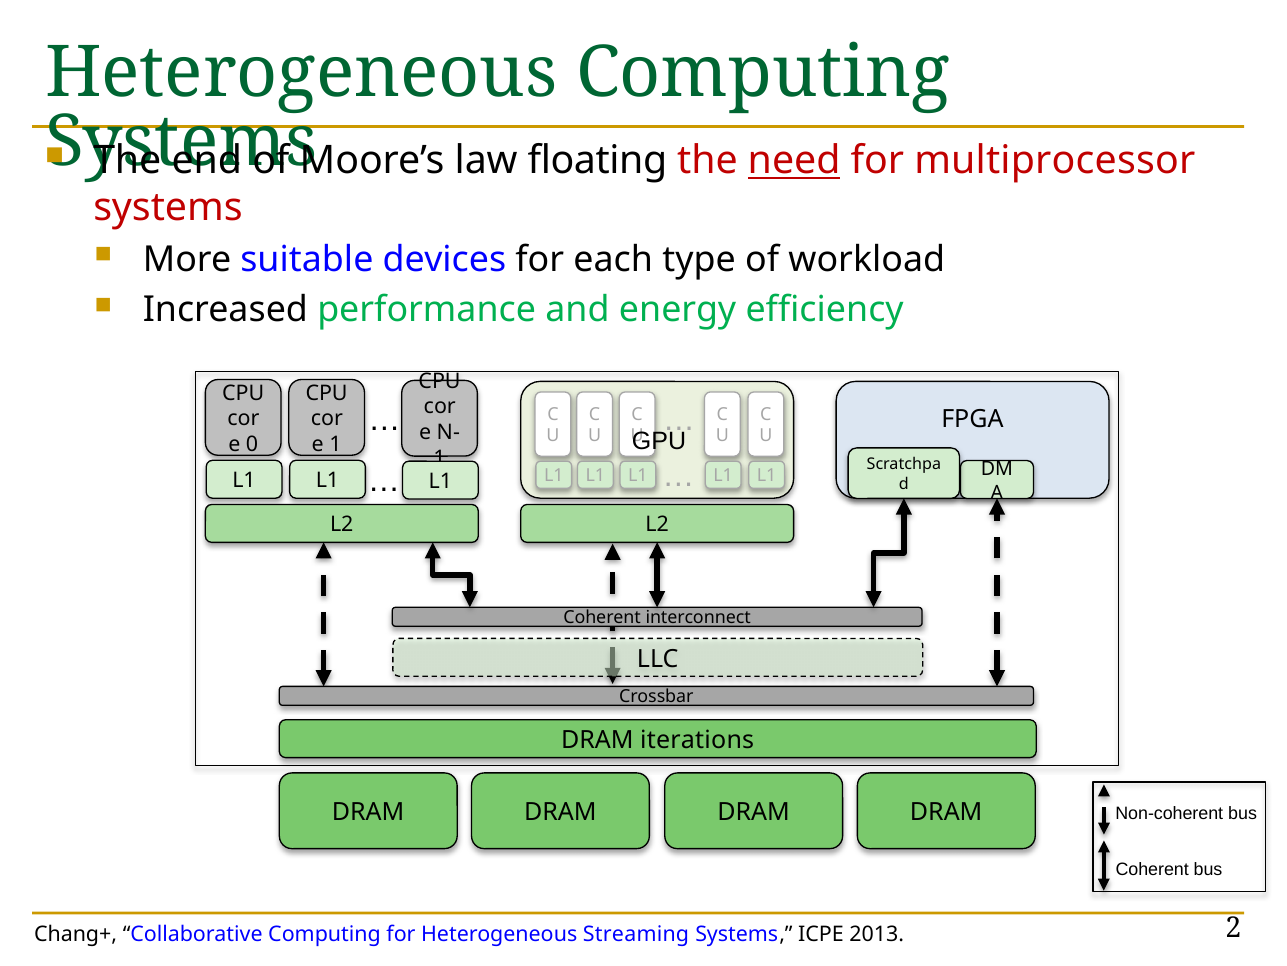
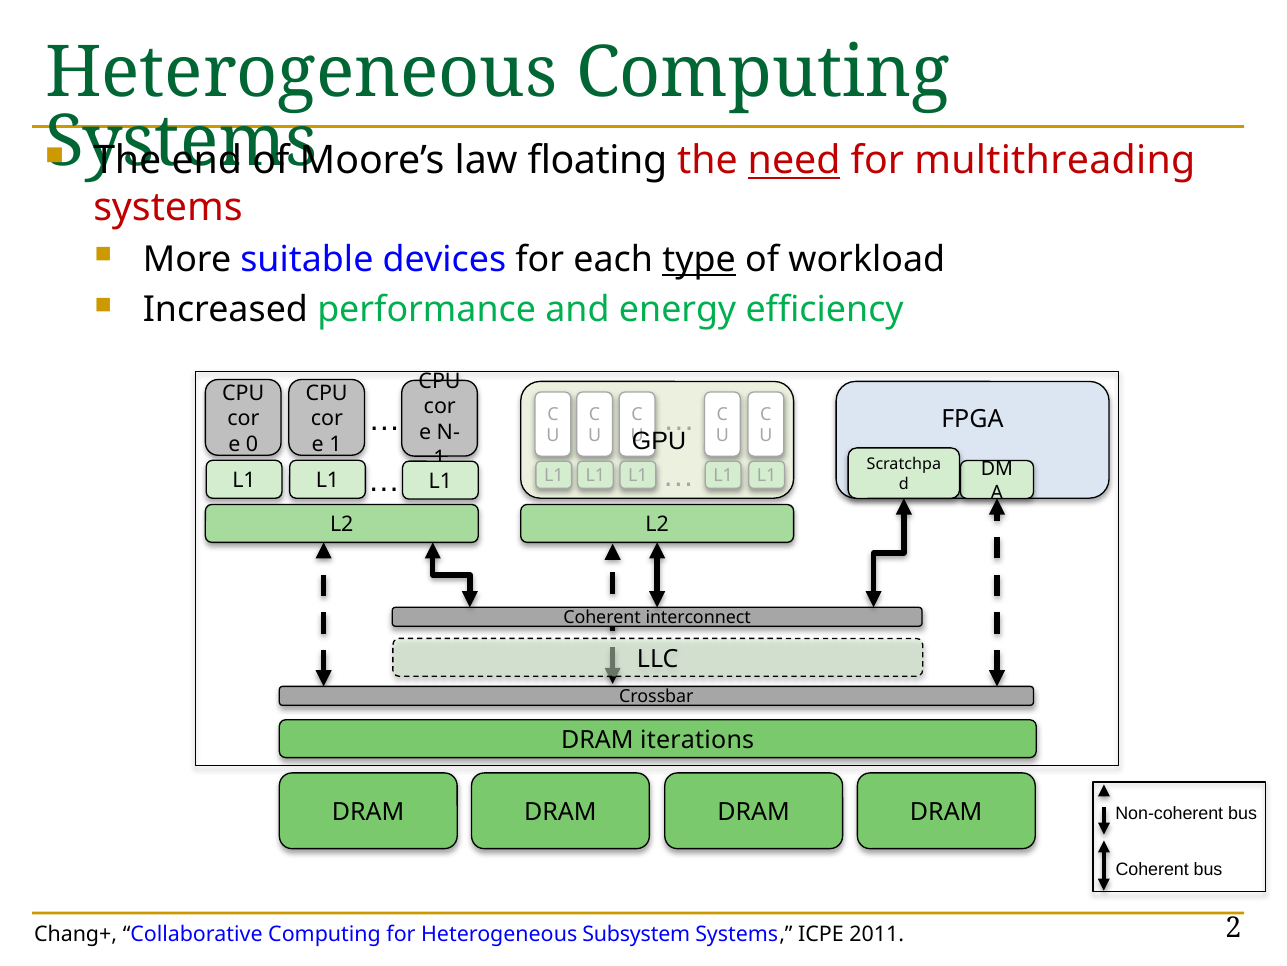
multiprocessor: multiprocessor -> multithreading
type underline: none -> present
Streaming: Streaming -> Subsystem
2013: 2013 -> 2011
